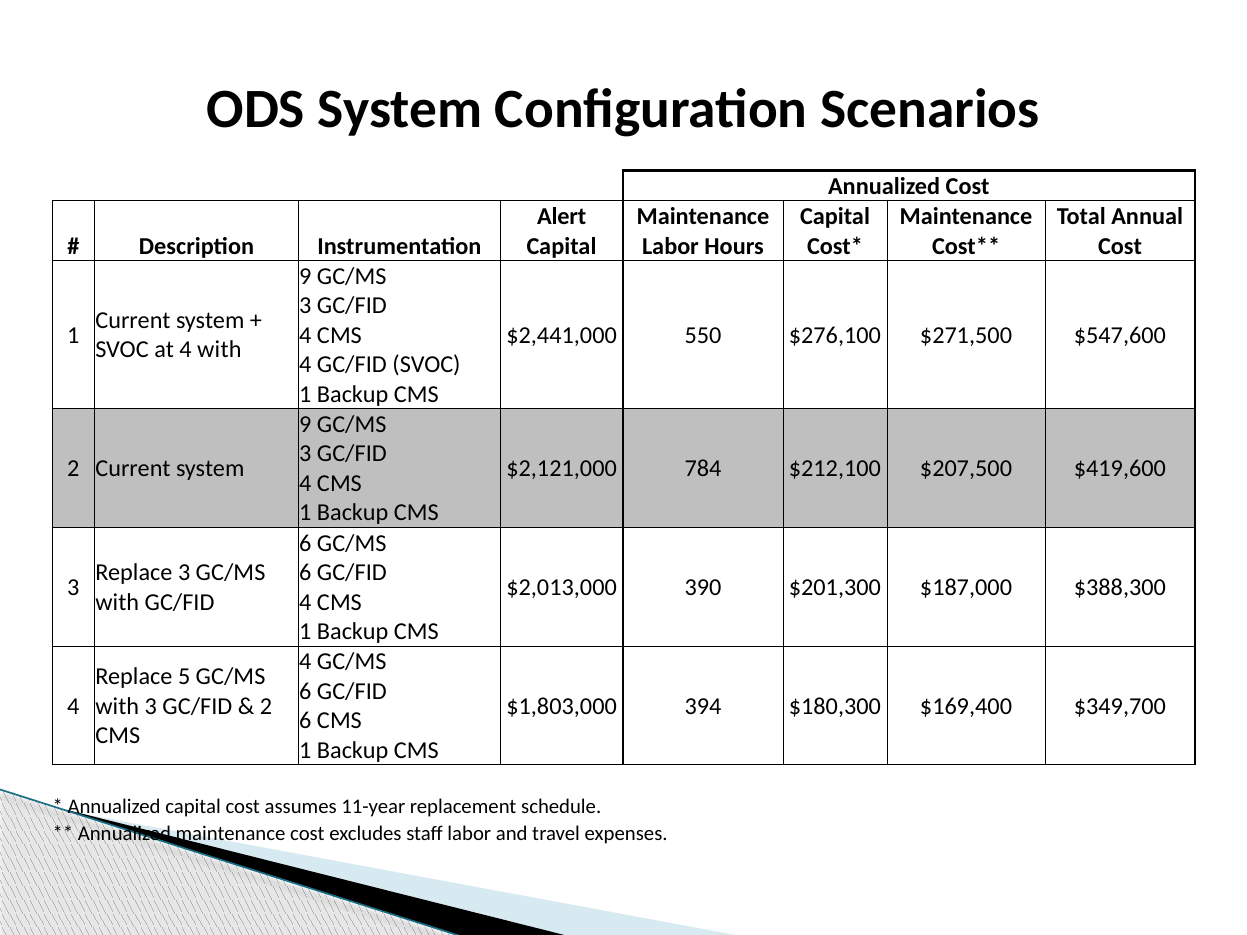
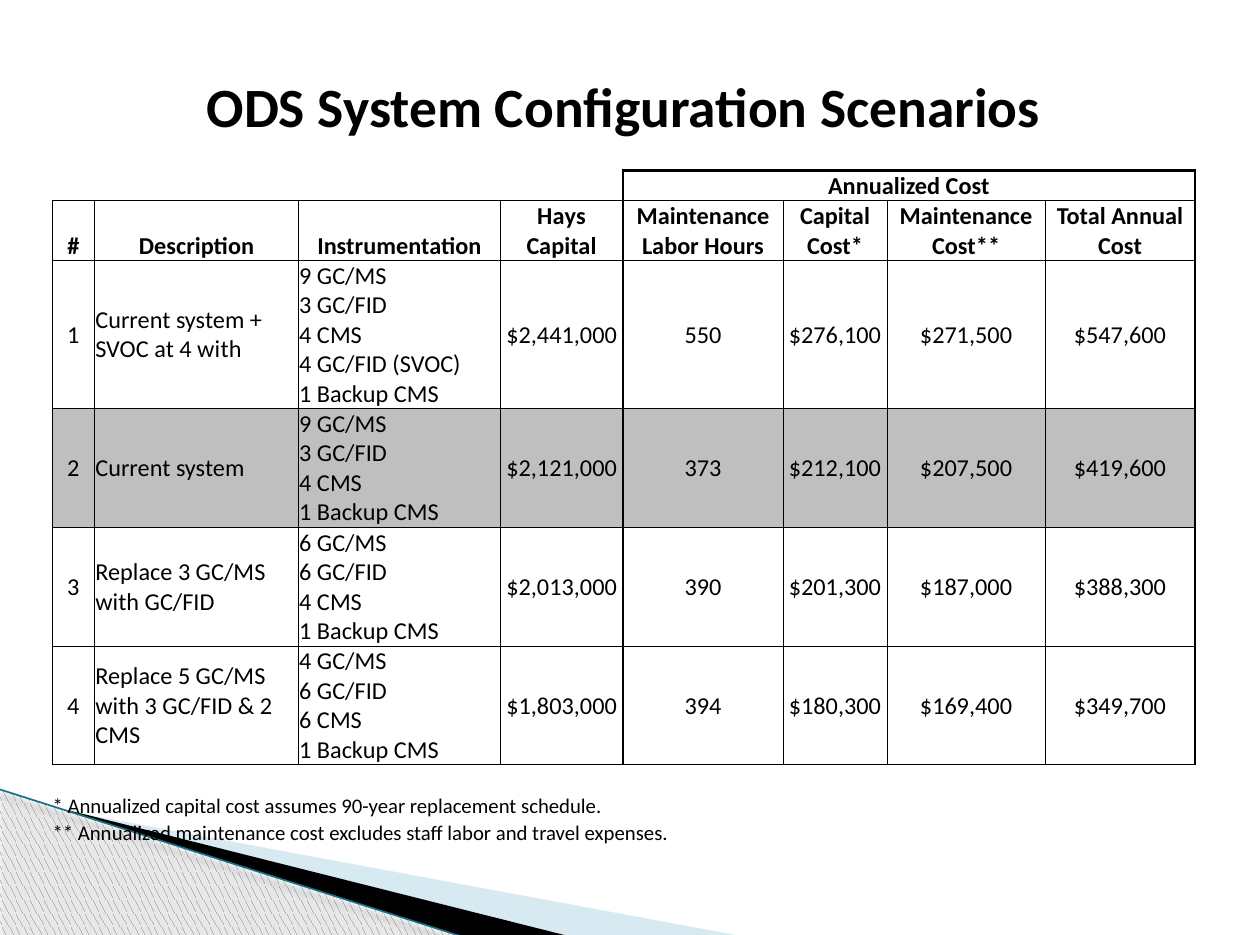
Alert: Alert -> Hays
784: 784 -> 373
11-year: 11-year -> 90-year
